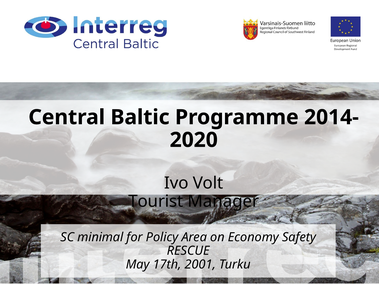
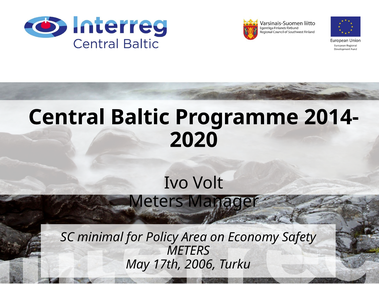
Tourist at (156, 202): Tourist -> Meters
RESCUE at (188, 251): RESCUE -> METERS
2001: 2001 -> 2006
